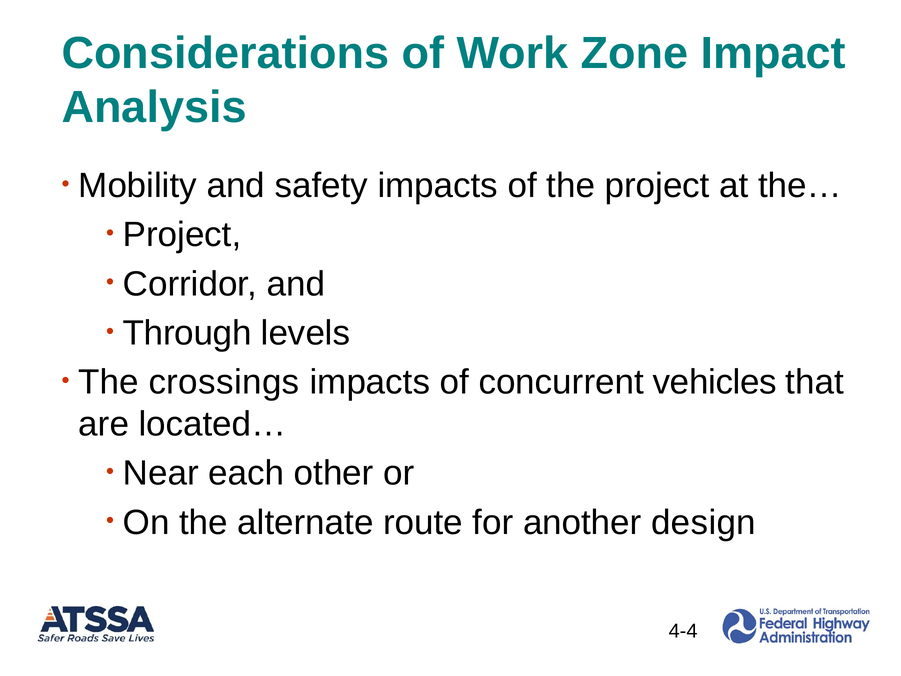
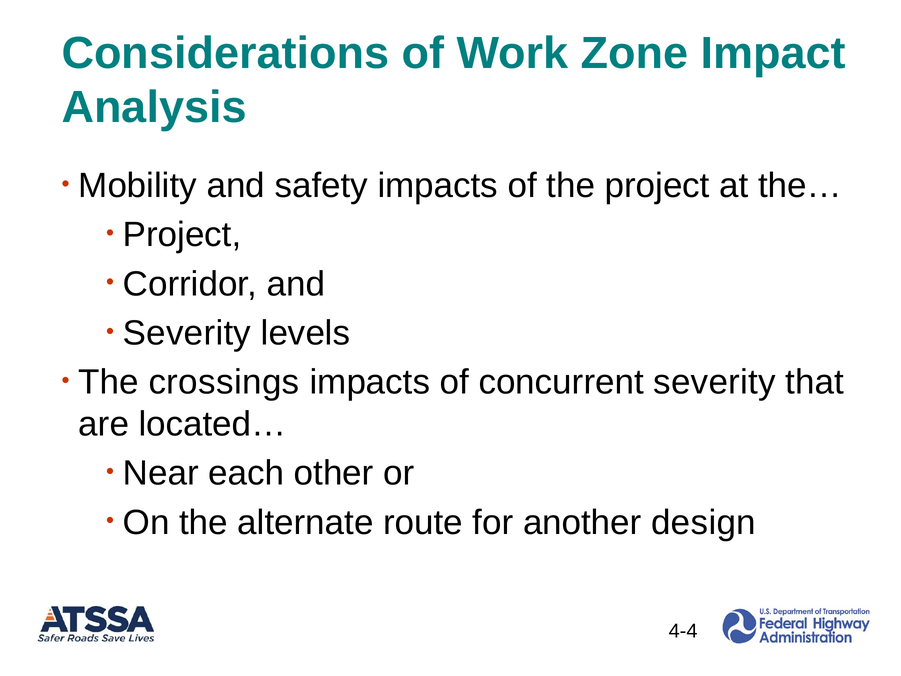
Through at (187, 333): Through -> Severity
concurrent vehicles: vehicles -> severity
